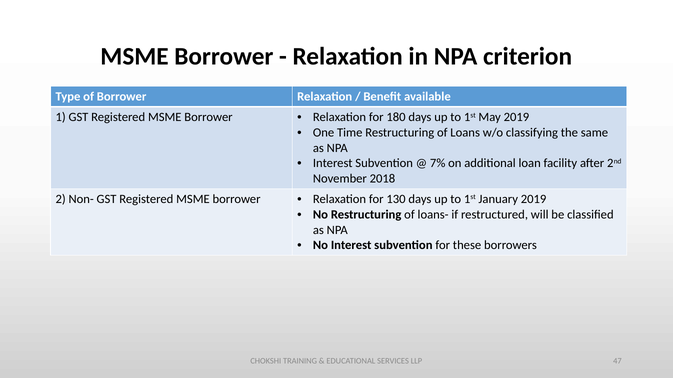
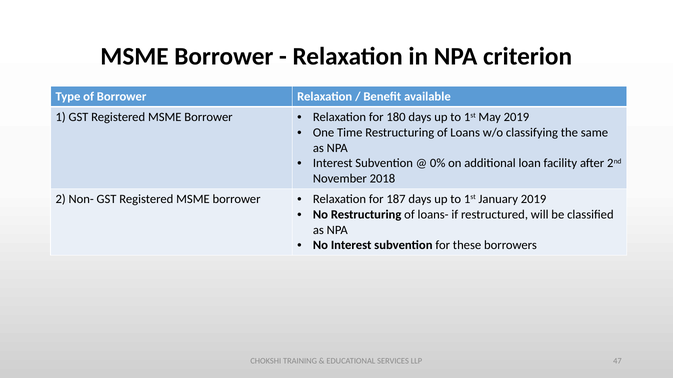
7%: 7% -> 0%
130: 130 -> 187
